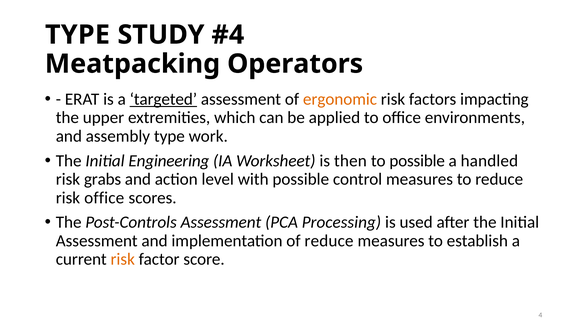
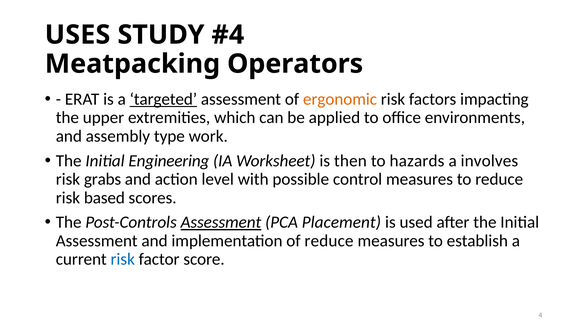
TYPE at (77, 35): TYPE -> USES
to possible: possible -> hazards
handled: handled -> involves
risk office: office -> based
Assessment at (221, 222) underline: none -> present
Processing: Processing -> Placement
risk at (123, 259) colour: orange -> blue
